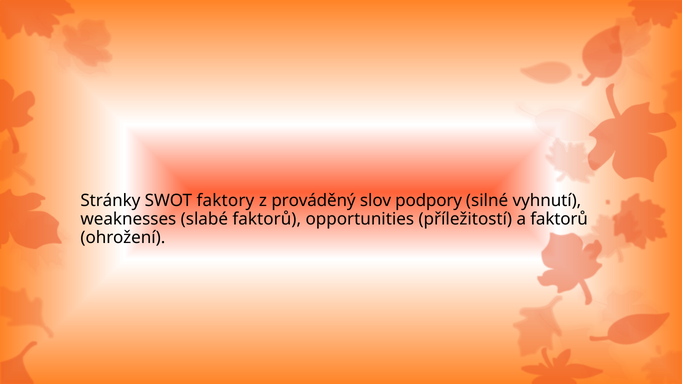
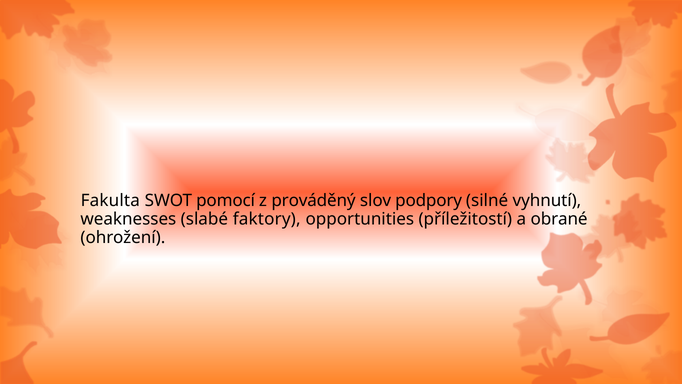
Stránky: Stránky -> Fakulta
faktory: faktory -> pomocí
slabé faktorů: faktorů -> faktory
a faktorů: faktorů -> obrané
